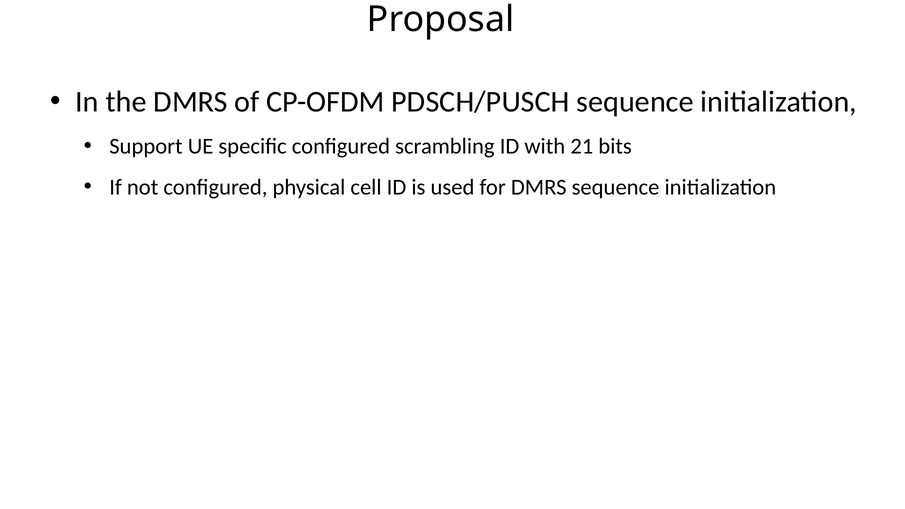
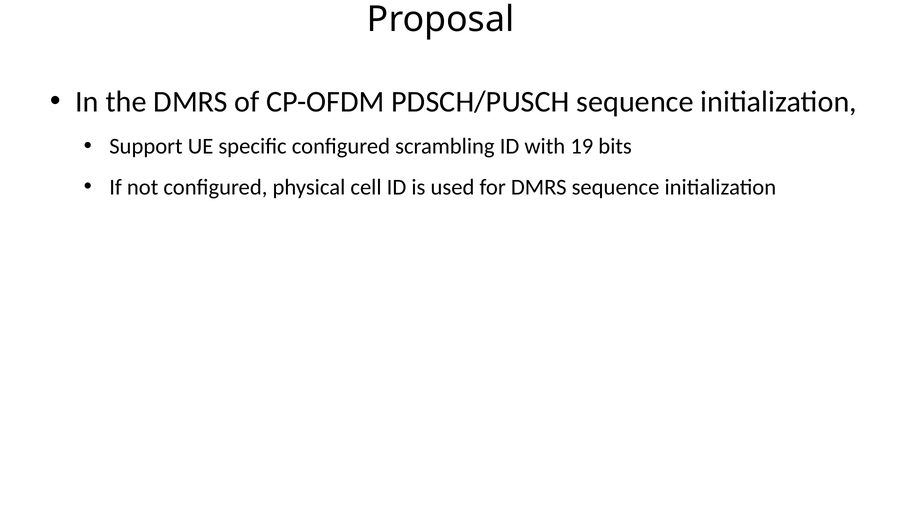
21: 21 -> 19
